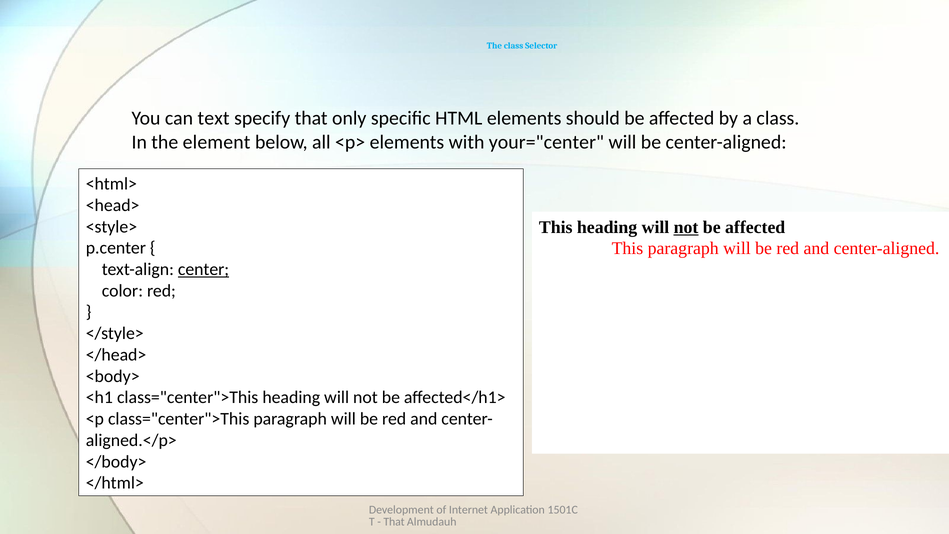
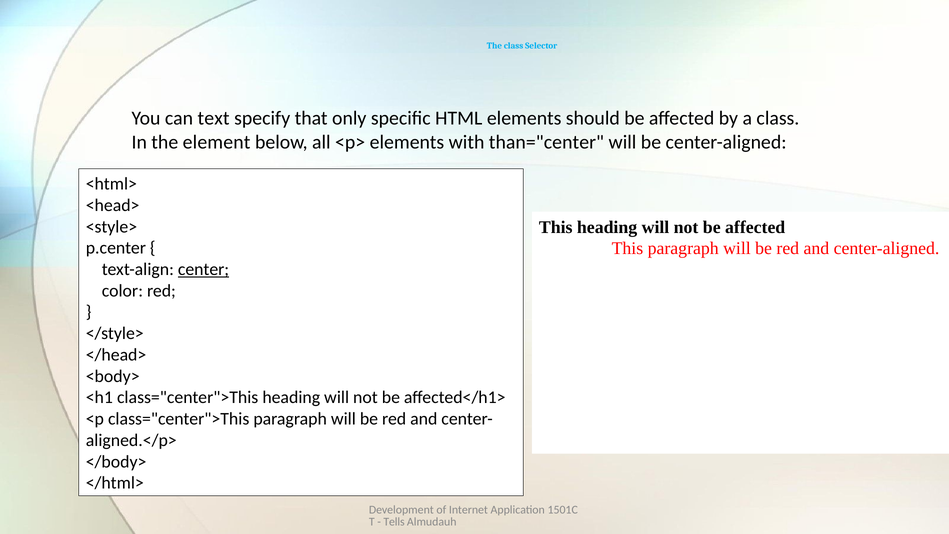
your="center: your="center -> than="center
not at (686, 227) underline: present -> none
That at (394, 522): That -> Tells
